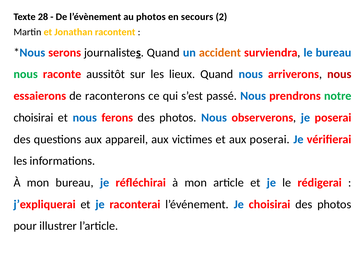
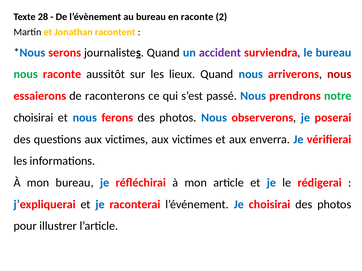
au photos: photos -> bureau
en secours: secours -> raconte
accident colour: orange -> purple
questions aux appareil: appareil -> victimes
aux poserai: poserai -> enverra
